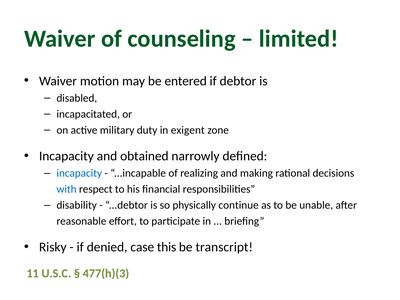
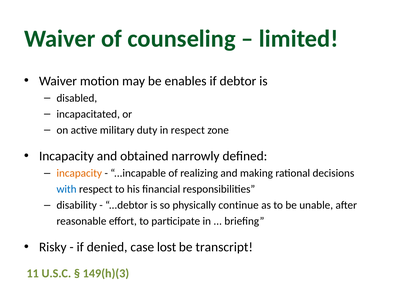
entered: entered -> enables
in exigent: exigent -> respect
incapacity at (79, 173) colour: blue -> orange
this: this -> lost
477(h)(3: 477(h)(3 -> 149(h)(3
